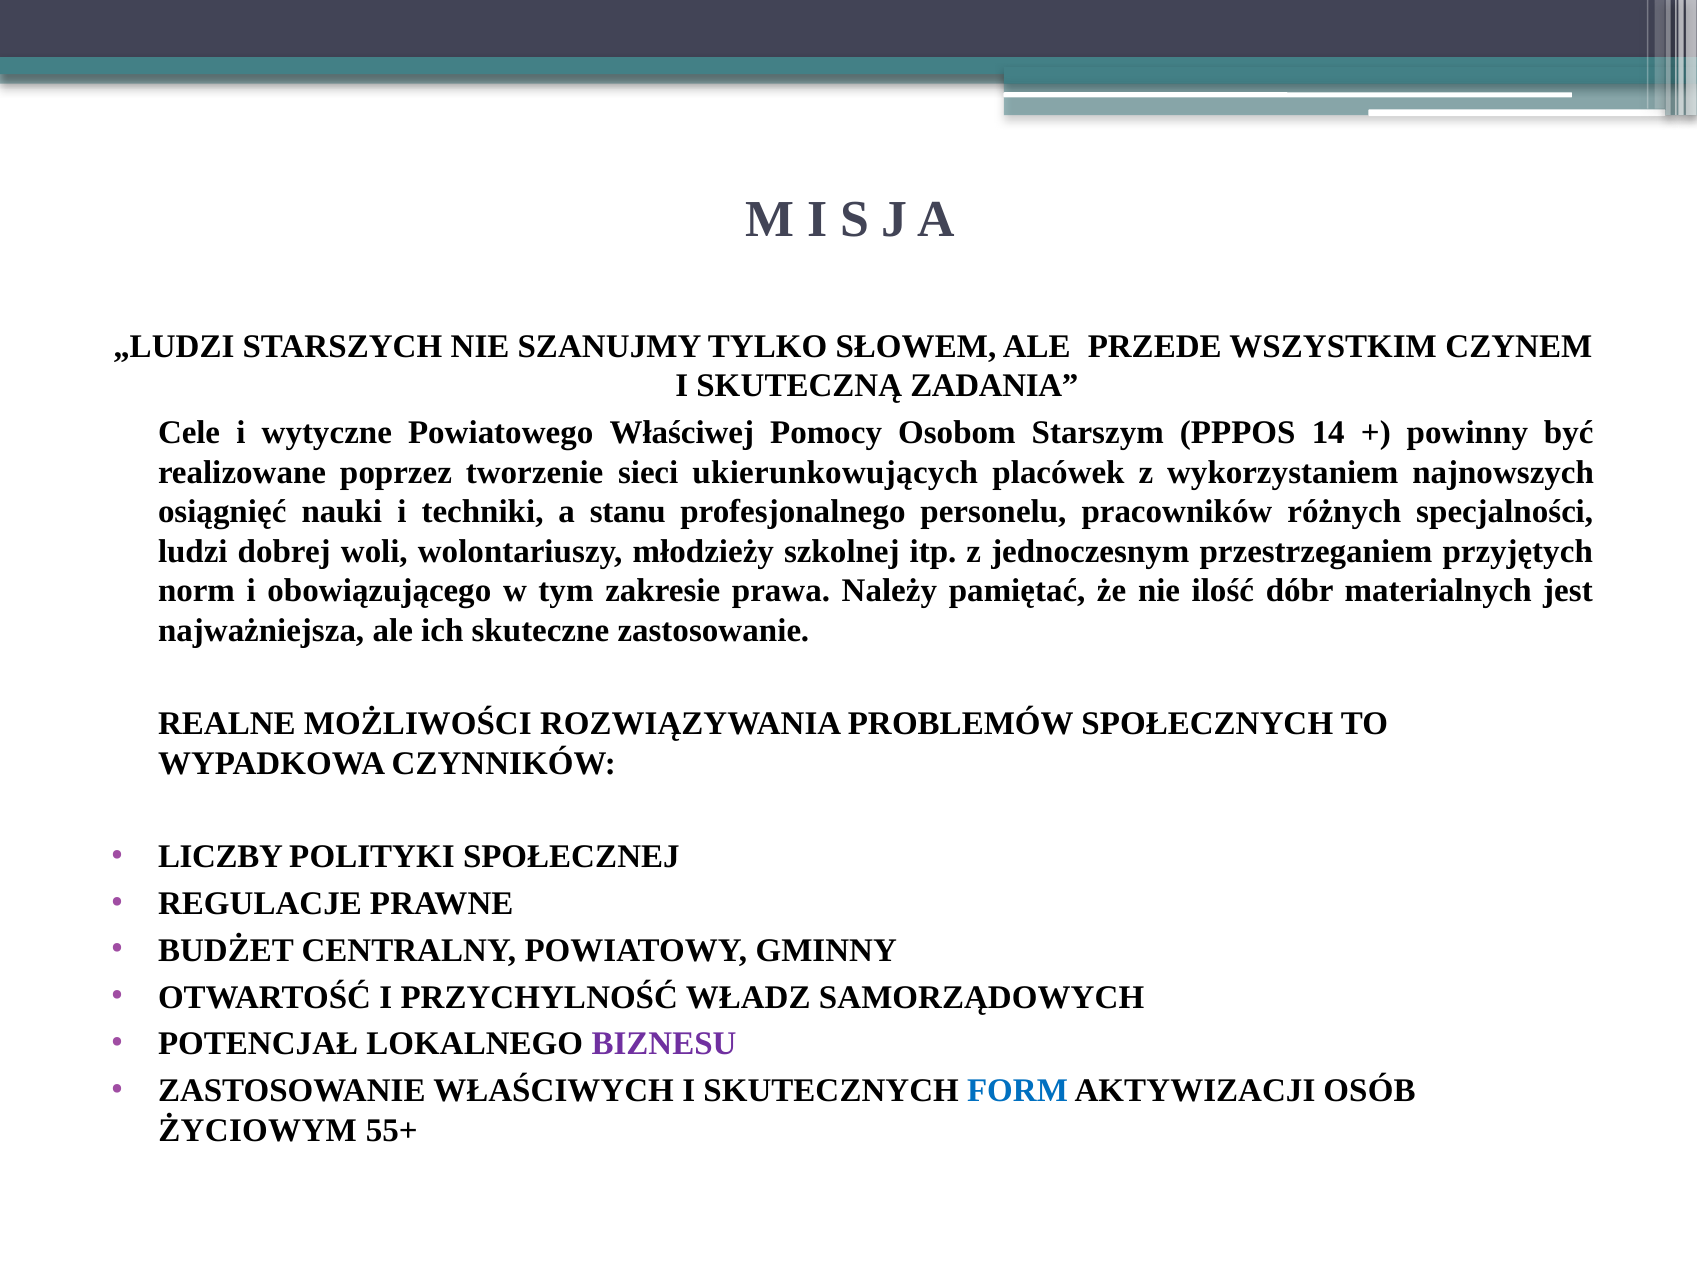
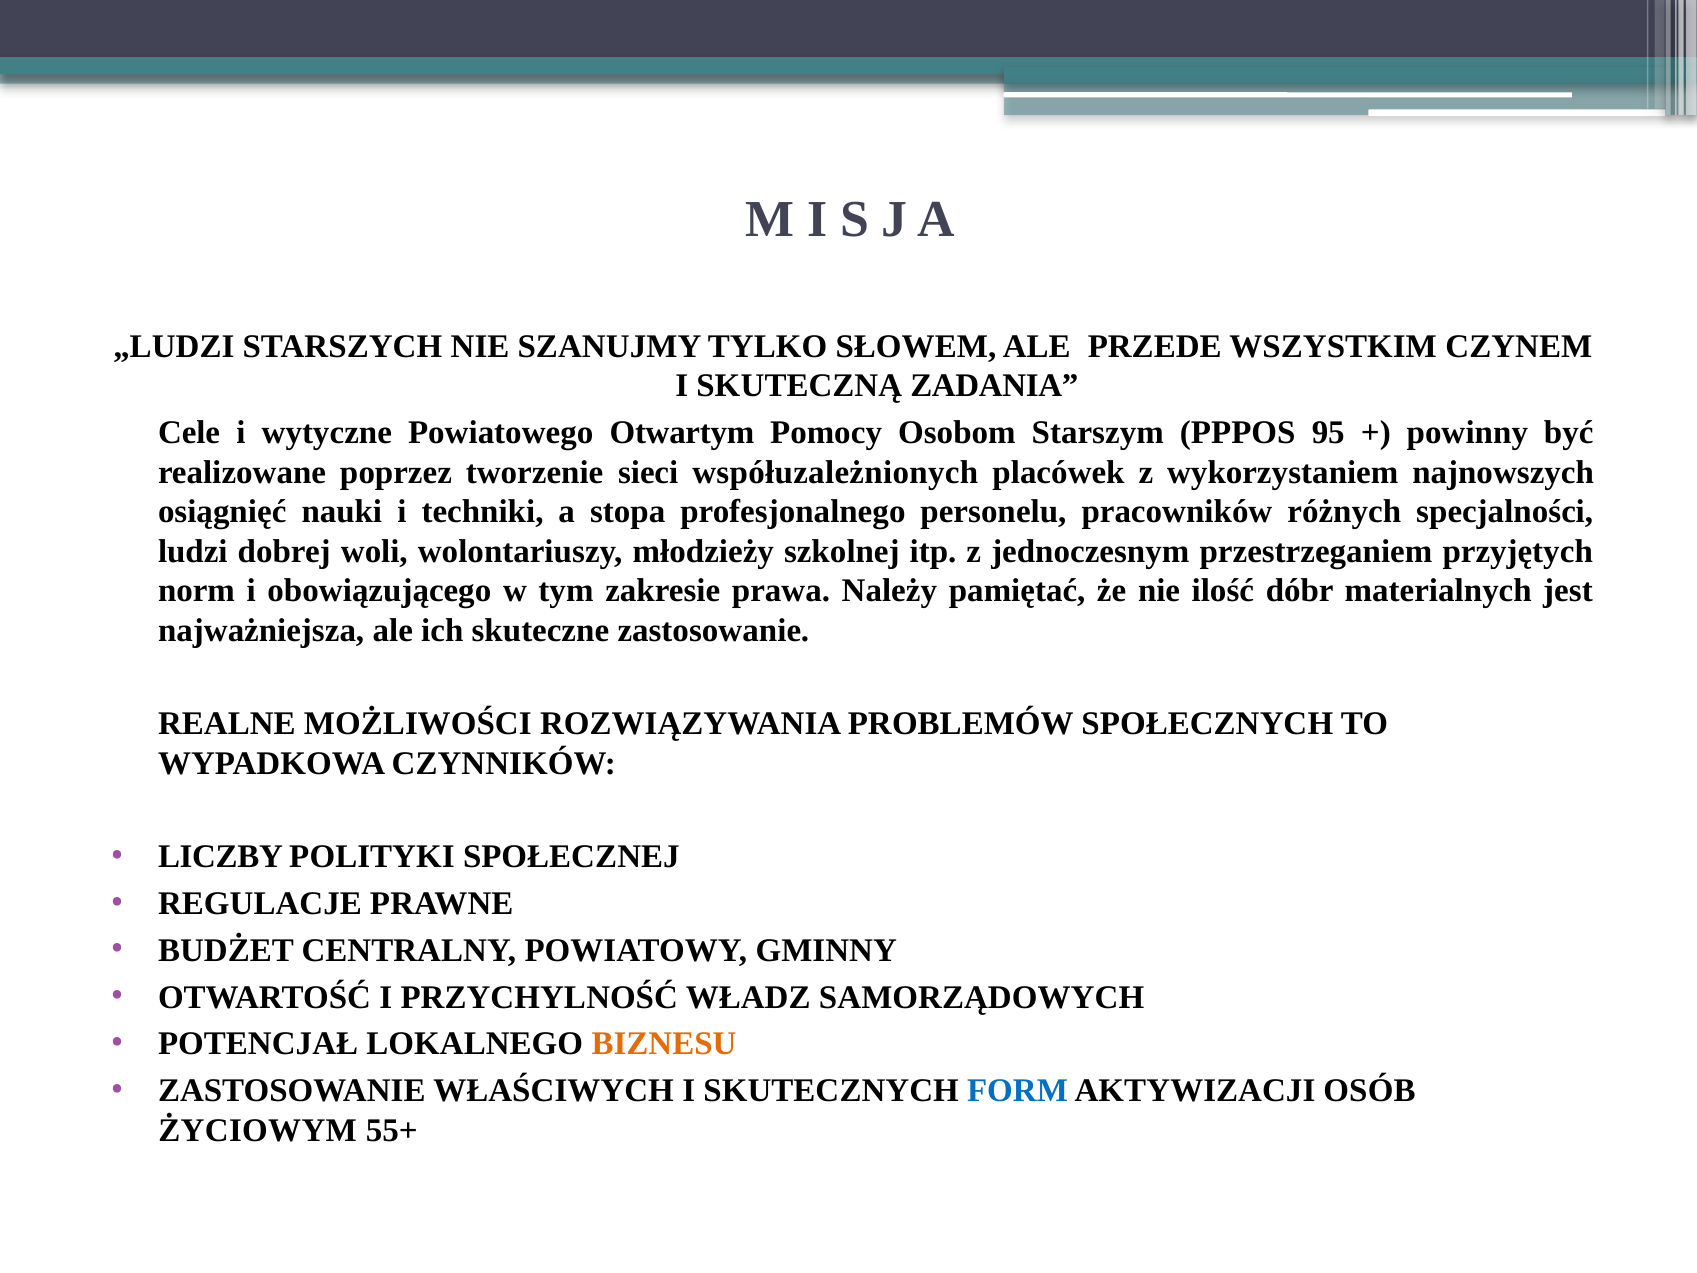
Właściwej: Właściwej -> Otwartym
14: 14 -> 95
ukierunkowujących: ukierunkowujących -> współuzależnionych
stanu: stanu -> stopa
BIZNESU colour: purple -> orange
